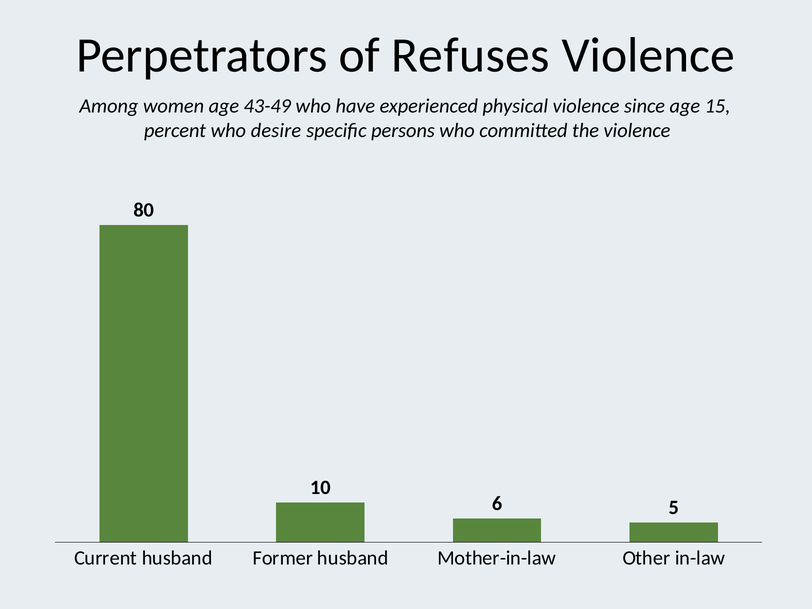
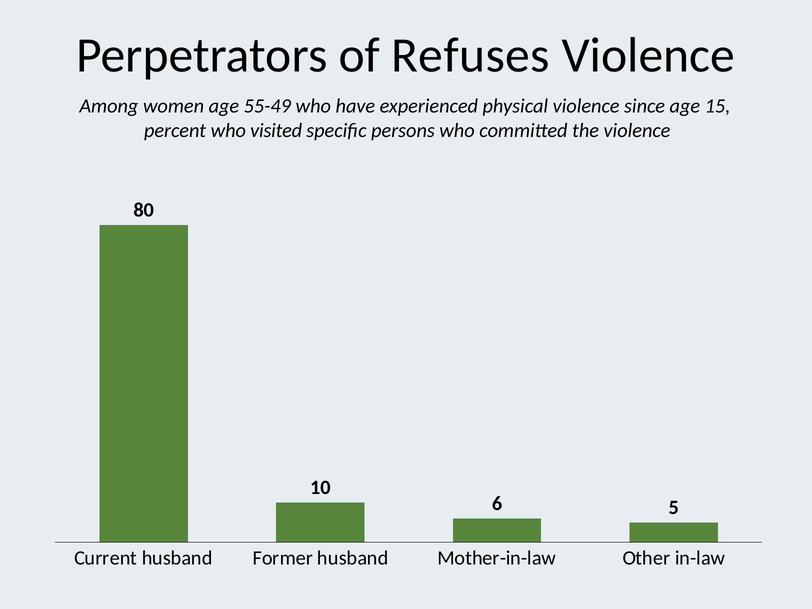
43-49: 43-49 -> 55-49
desire: desire -> visited
